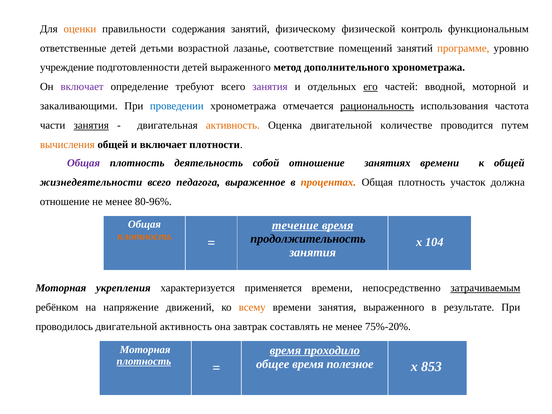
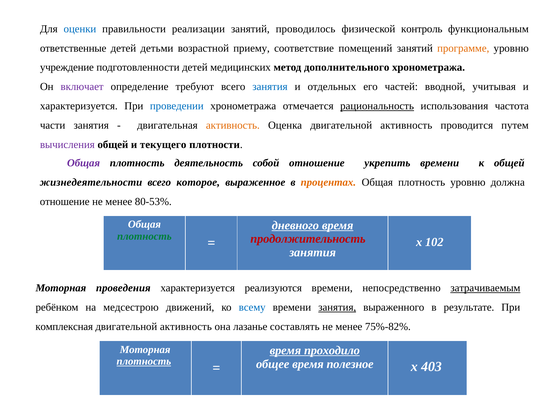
оценки colour: orange -> blue
содержания: содержания -> реализации
физическому: физическому -> проводилось
лазанье: лазанье -> приему
детей выраженного: выраженного -> медицинских
занятия at (270, 87) colour: purple -> blue
его underline: present -> none
моторной: моторной -> учитывая
закаливающими at (79, 106): закаливающими -> характеризуется
занятия at (91, 125) underline: present -> none
Оценка двигательной количестве: количестве -> активность
вычисления colour: orange -> purple
и включает: включает -> текущего
занятиях: занятиях -> укрепить
педагога: педагога -> которое
плотность участок: участок -> уровню
80-96%: 80-96% -> 80-53%
течение: течение -> дневного
плотность at (144, 236) colour: orange -> green
продолжительность colour: black -> red
104: 104 -> 102
укрепления: укрепления -> проведения
применяется: применяется -> реализуются
напряжение: напряжение -> медсестрою
всему colour: orange -> blue
занятия at (337, 307) underline: none -> present
проводилось: проводилось -> комплексная
завтрак: завтрак -> лазанье
75%-20%: 75%-20% -> 75%-82%
853: 853 -> 403
